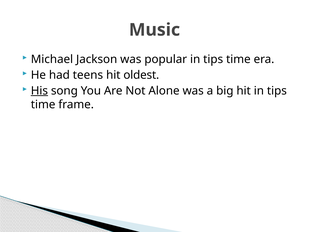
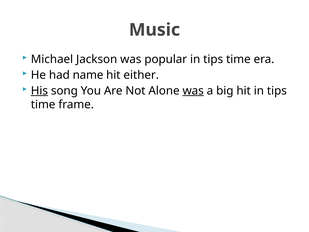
teens: teens -> name
oldest: oldest -> either
was at (193, 91) underline: none -> present
